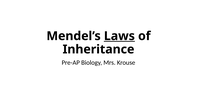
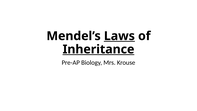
Inheritance underline: none -> present
